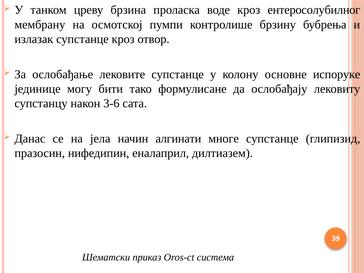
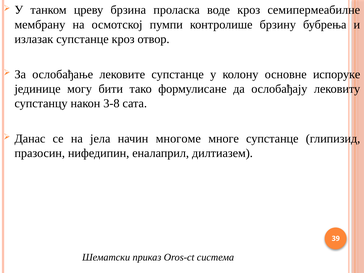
ентеросолубилног: ентеросолубилног -> семипермеабилне
3-6: 3-6 -> 3-8
алгинати: алгинати -> многоме
